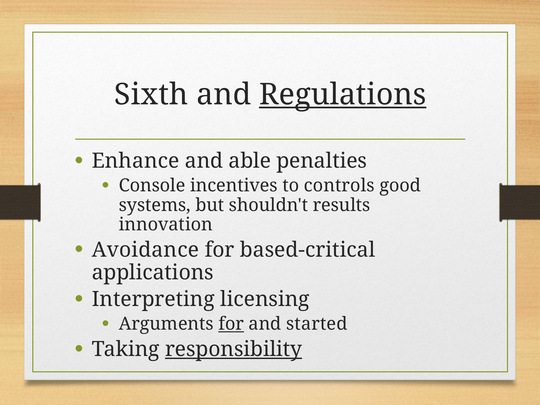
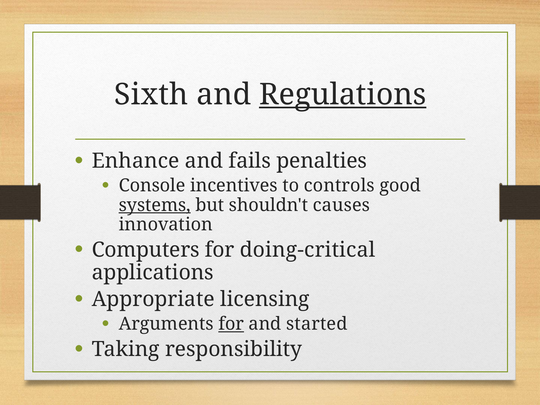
able: able -> fails
systems underline: none -> present
results: results -> causes
Avoidance: Avoidance -> Computers
based-critical: based-critical -> doing-critical
Interpreting: Interpreting -> Appropriate
responsibility underline: present -> none
